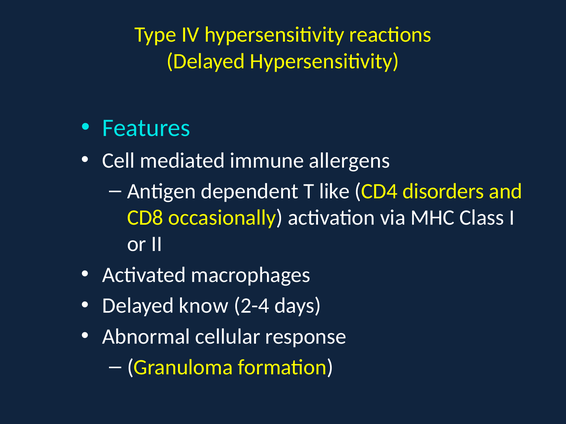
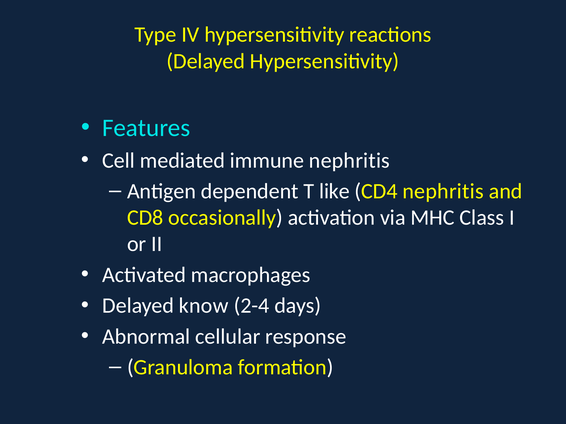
immune allergens: allergens -> nephritis
CD4 disorders: disorders -> nephritis
